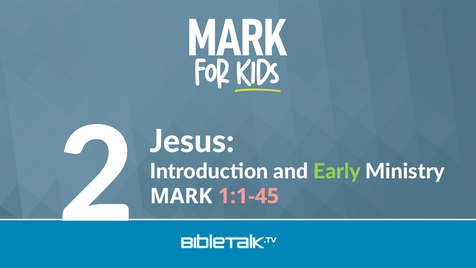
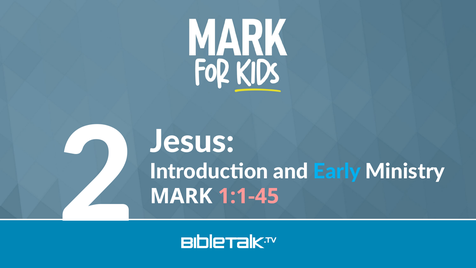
Early colour: light green -> light blue
